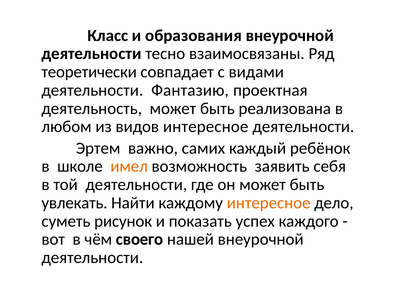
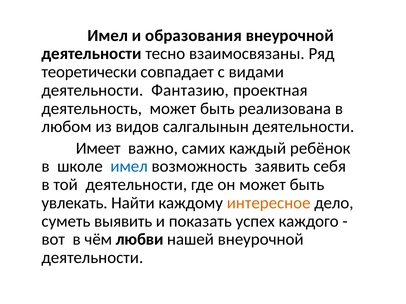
Класс at (108, 36): Класс -> Имел
видов интересное: интересное -> салгалынын
Эртем: Эртем -> Имеет
имел at (129, 167) colour: orange -> blue
рисунок: рисунок -> выявить
своего: своего -> любви
